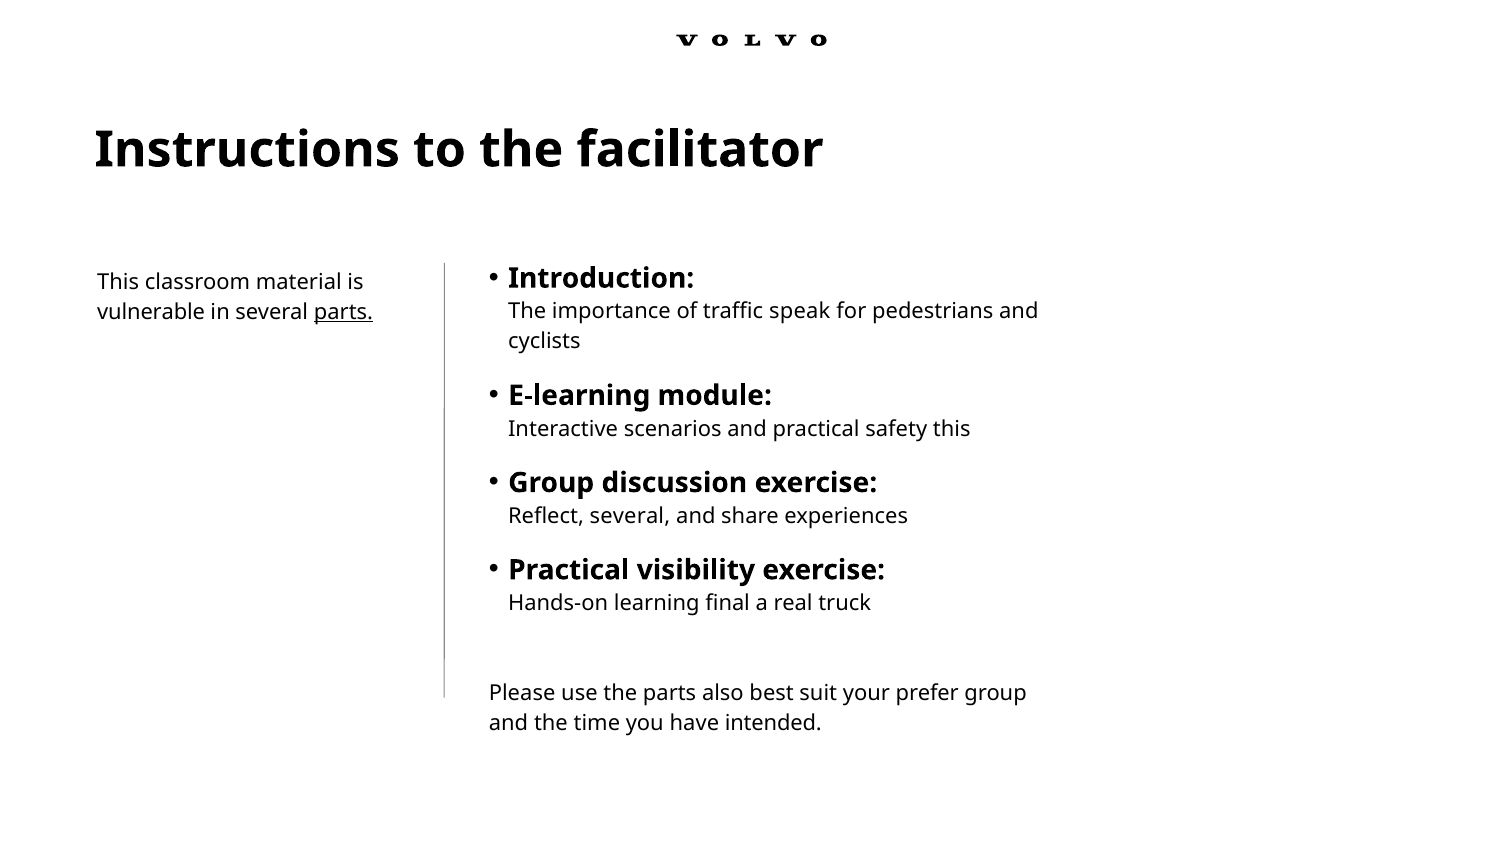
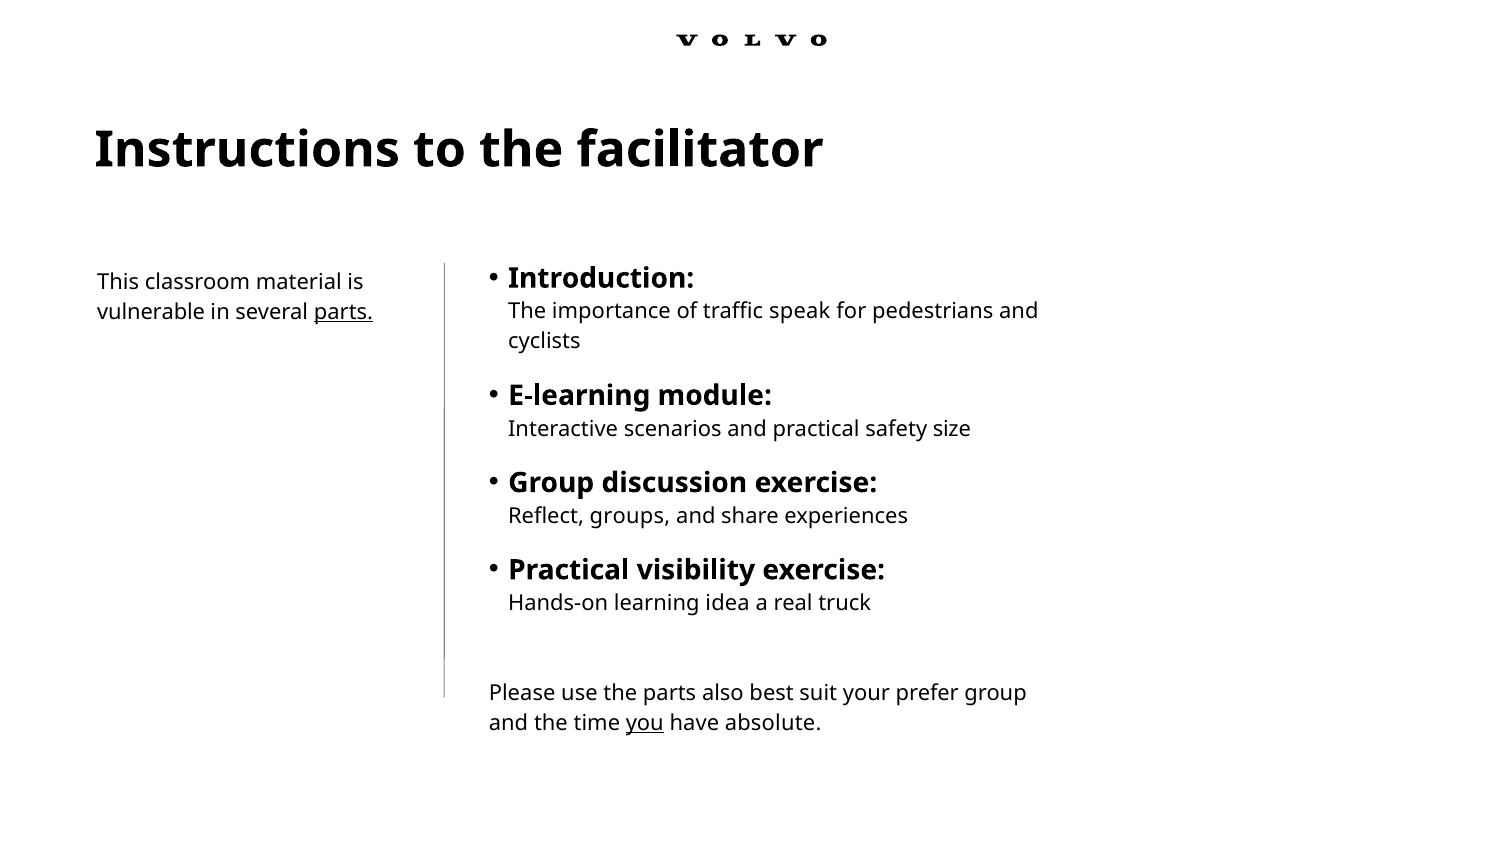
safety this: this -> size
Reflect several: several -> groups
final: final -> idea
you underline: none -> present
intended: intended -> absolute
